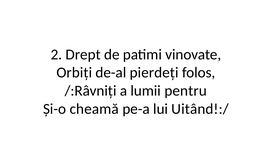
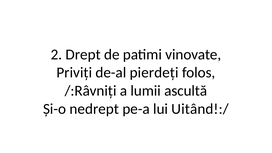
Orbiți: Orbiți -> Priviți
pentru: pentru -> ascultă
cheamă: cheamă -> nedrept
